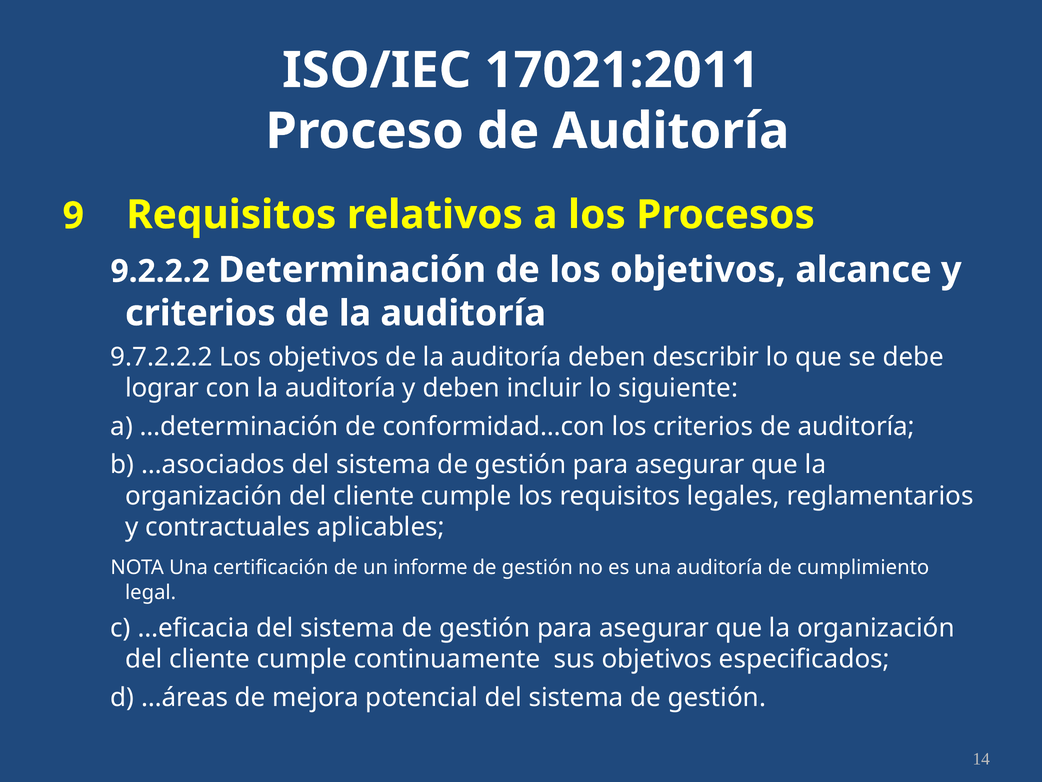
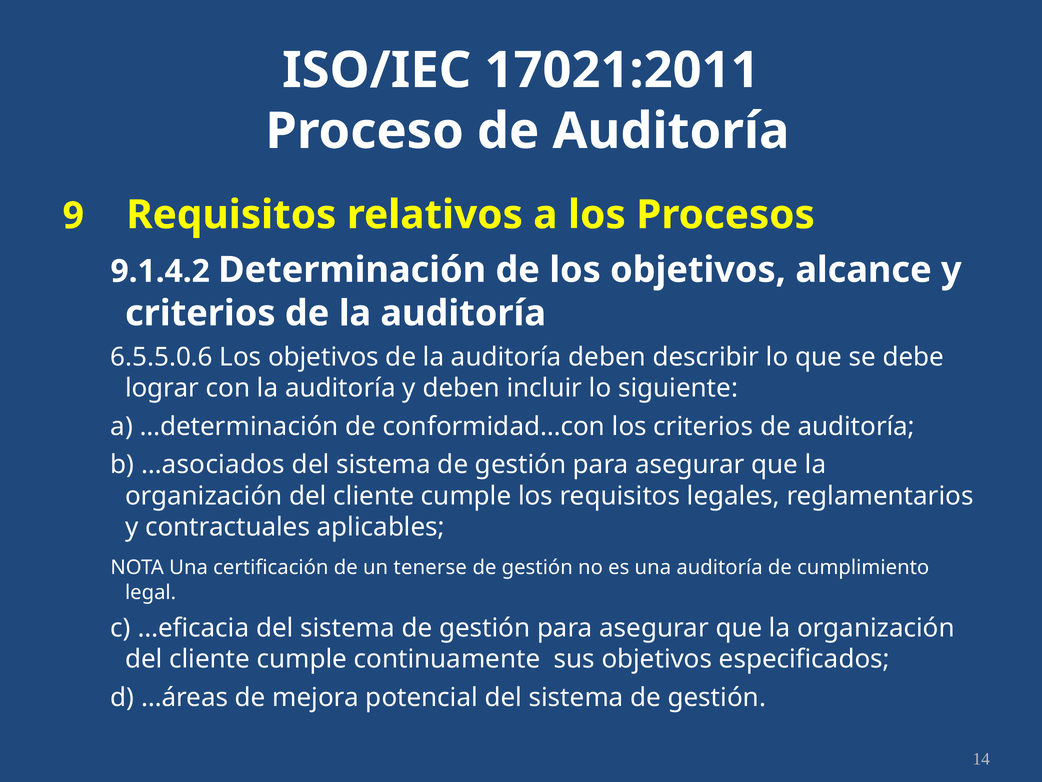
9.2.2.2: 9.2.2.2 -> 9.1.4.2
9.7.2.2.2: 9.7.2.2.2 -> 6.5.5.0.6
informe: informe -> tenerse
